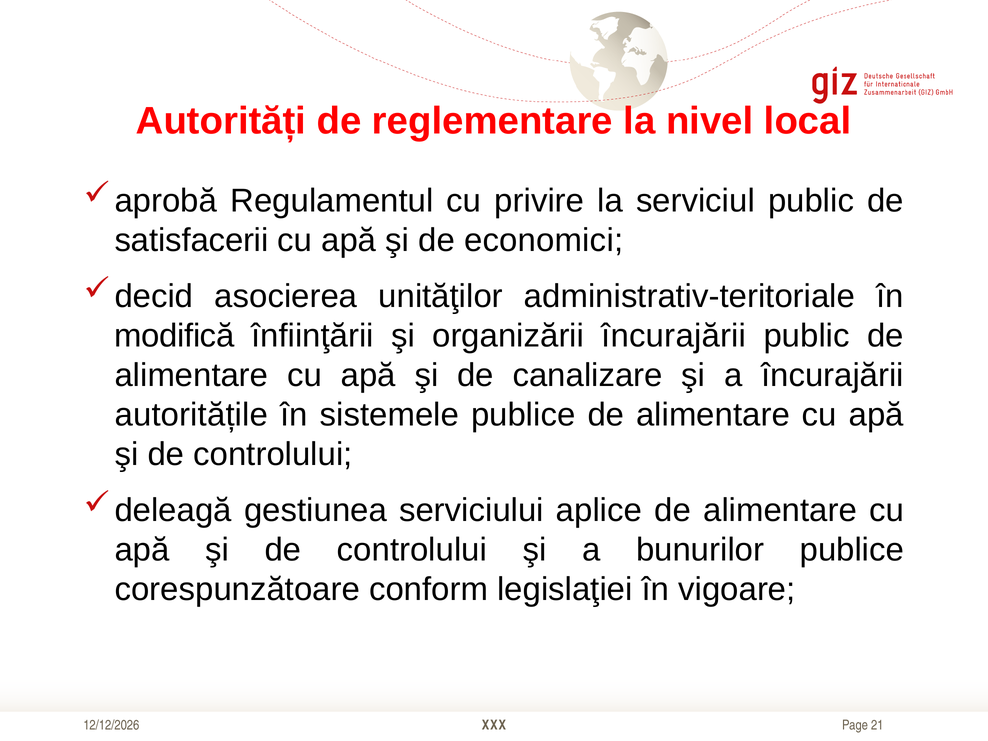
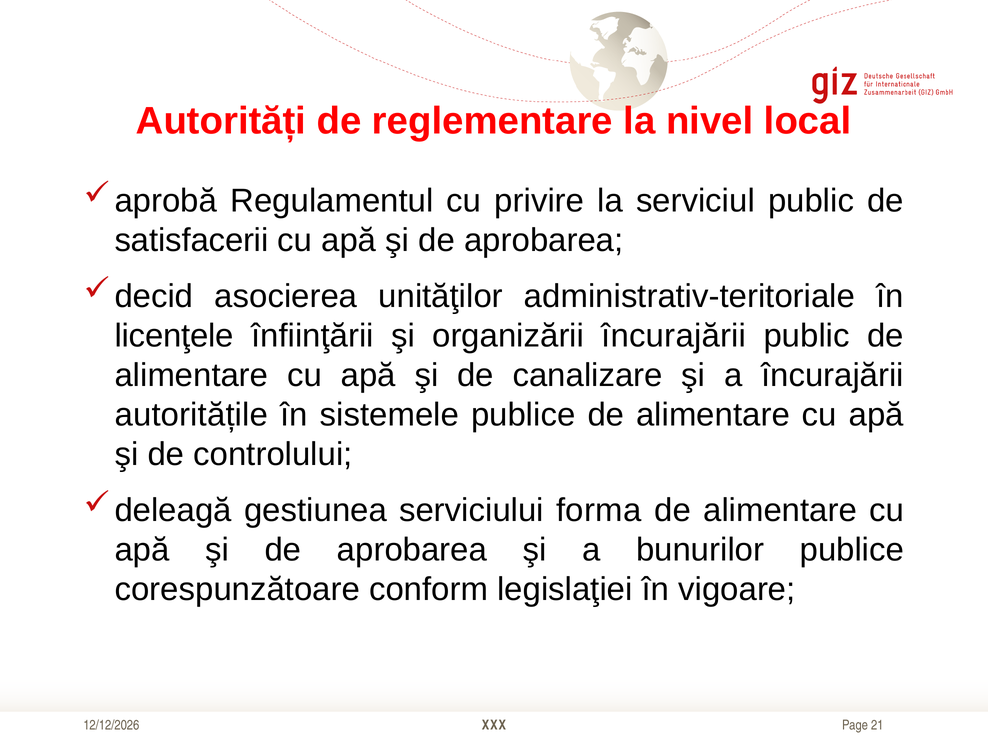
economici at (544, 240): economici -> aprobarea
modifică: modifică -> licenţele
aplice: aplice -> forma
controlului at (412, 550): controlului -> aprobarea
